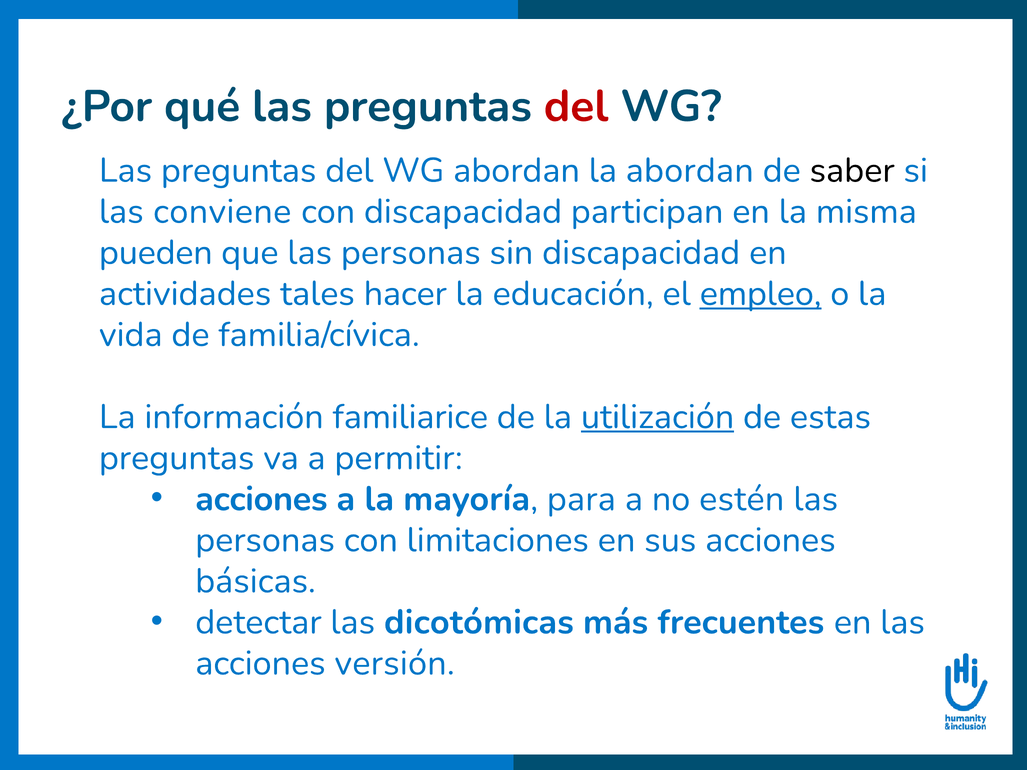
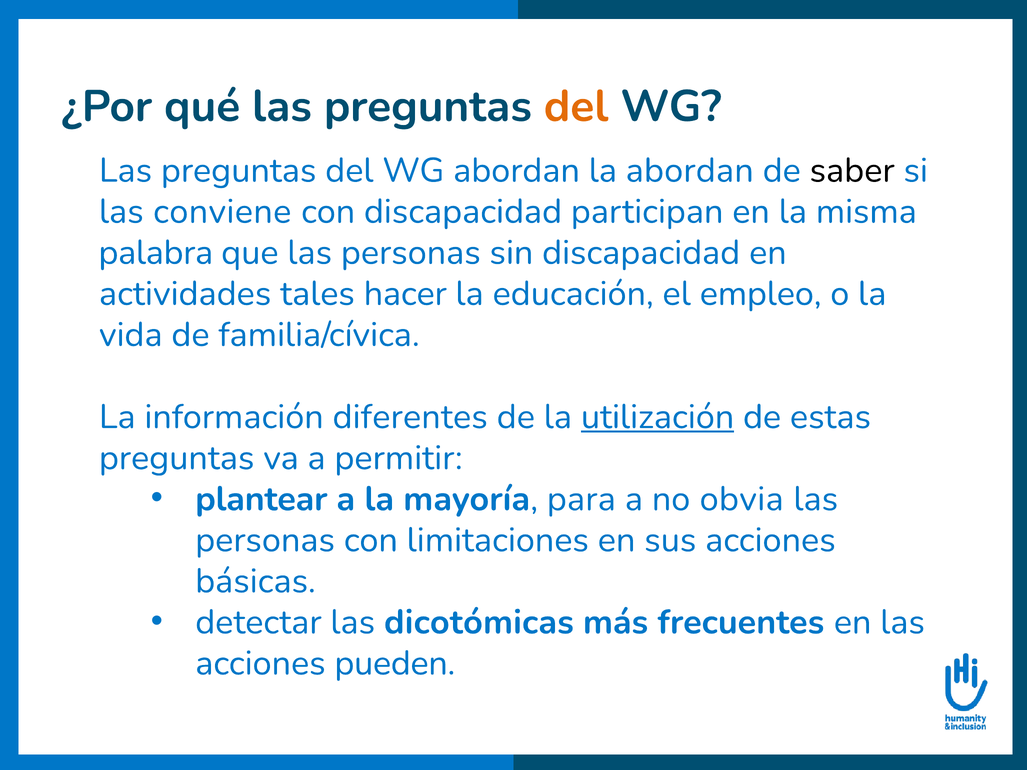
del at (576, 106) colour: red -> orange
pueden: pueden -> palabra
empleo underline: present -> none
familiarice: familiarice -> diferentes
acciones at (261, 499): acciones -> plantear
estén: estén -> obvia
versión: versión -> pueden
